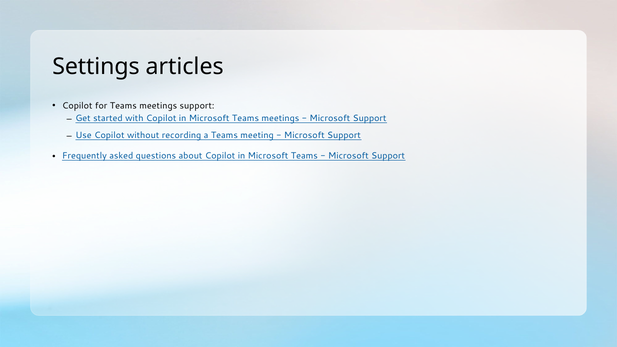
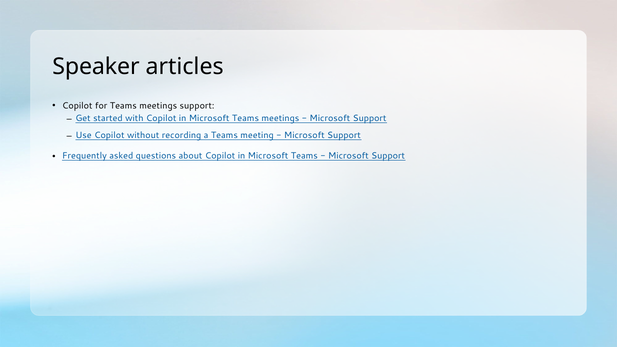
Settings: Settings -> Speaker
